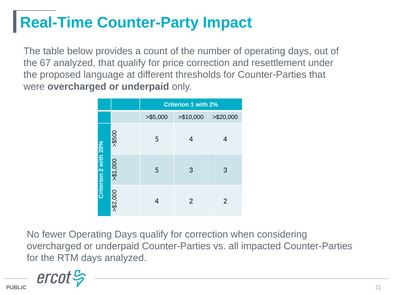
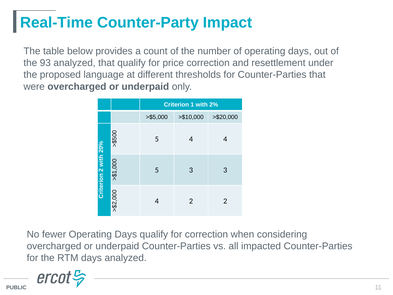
67: 67 -> 93
